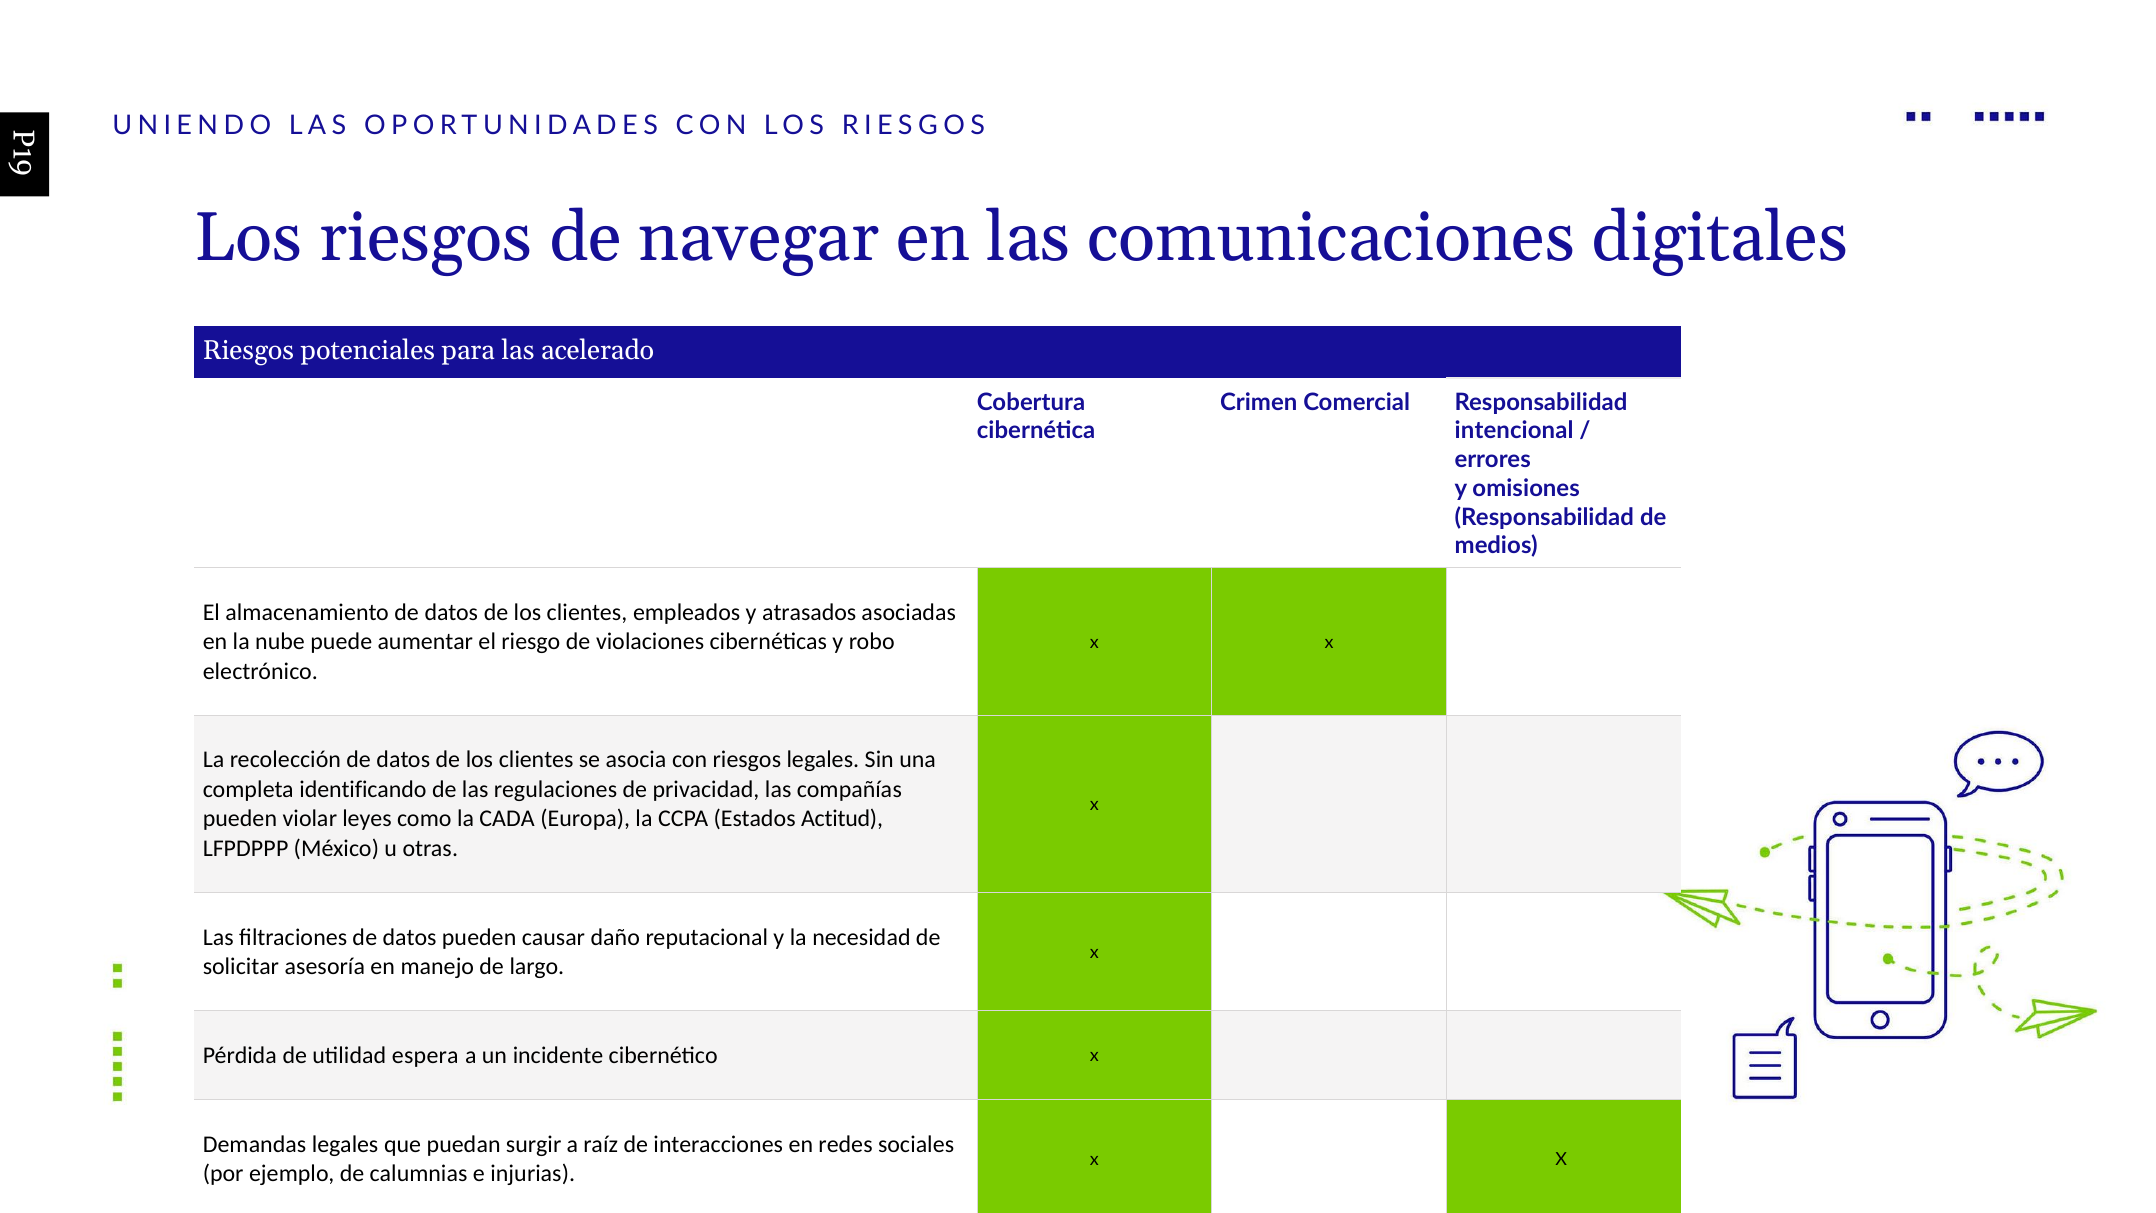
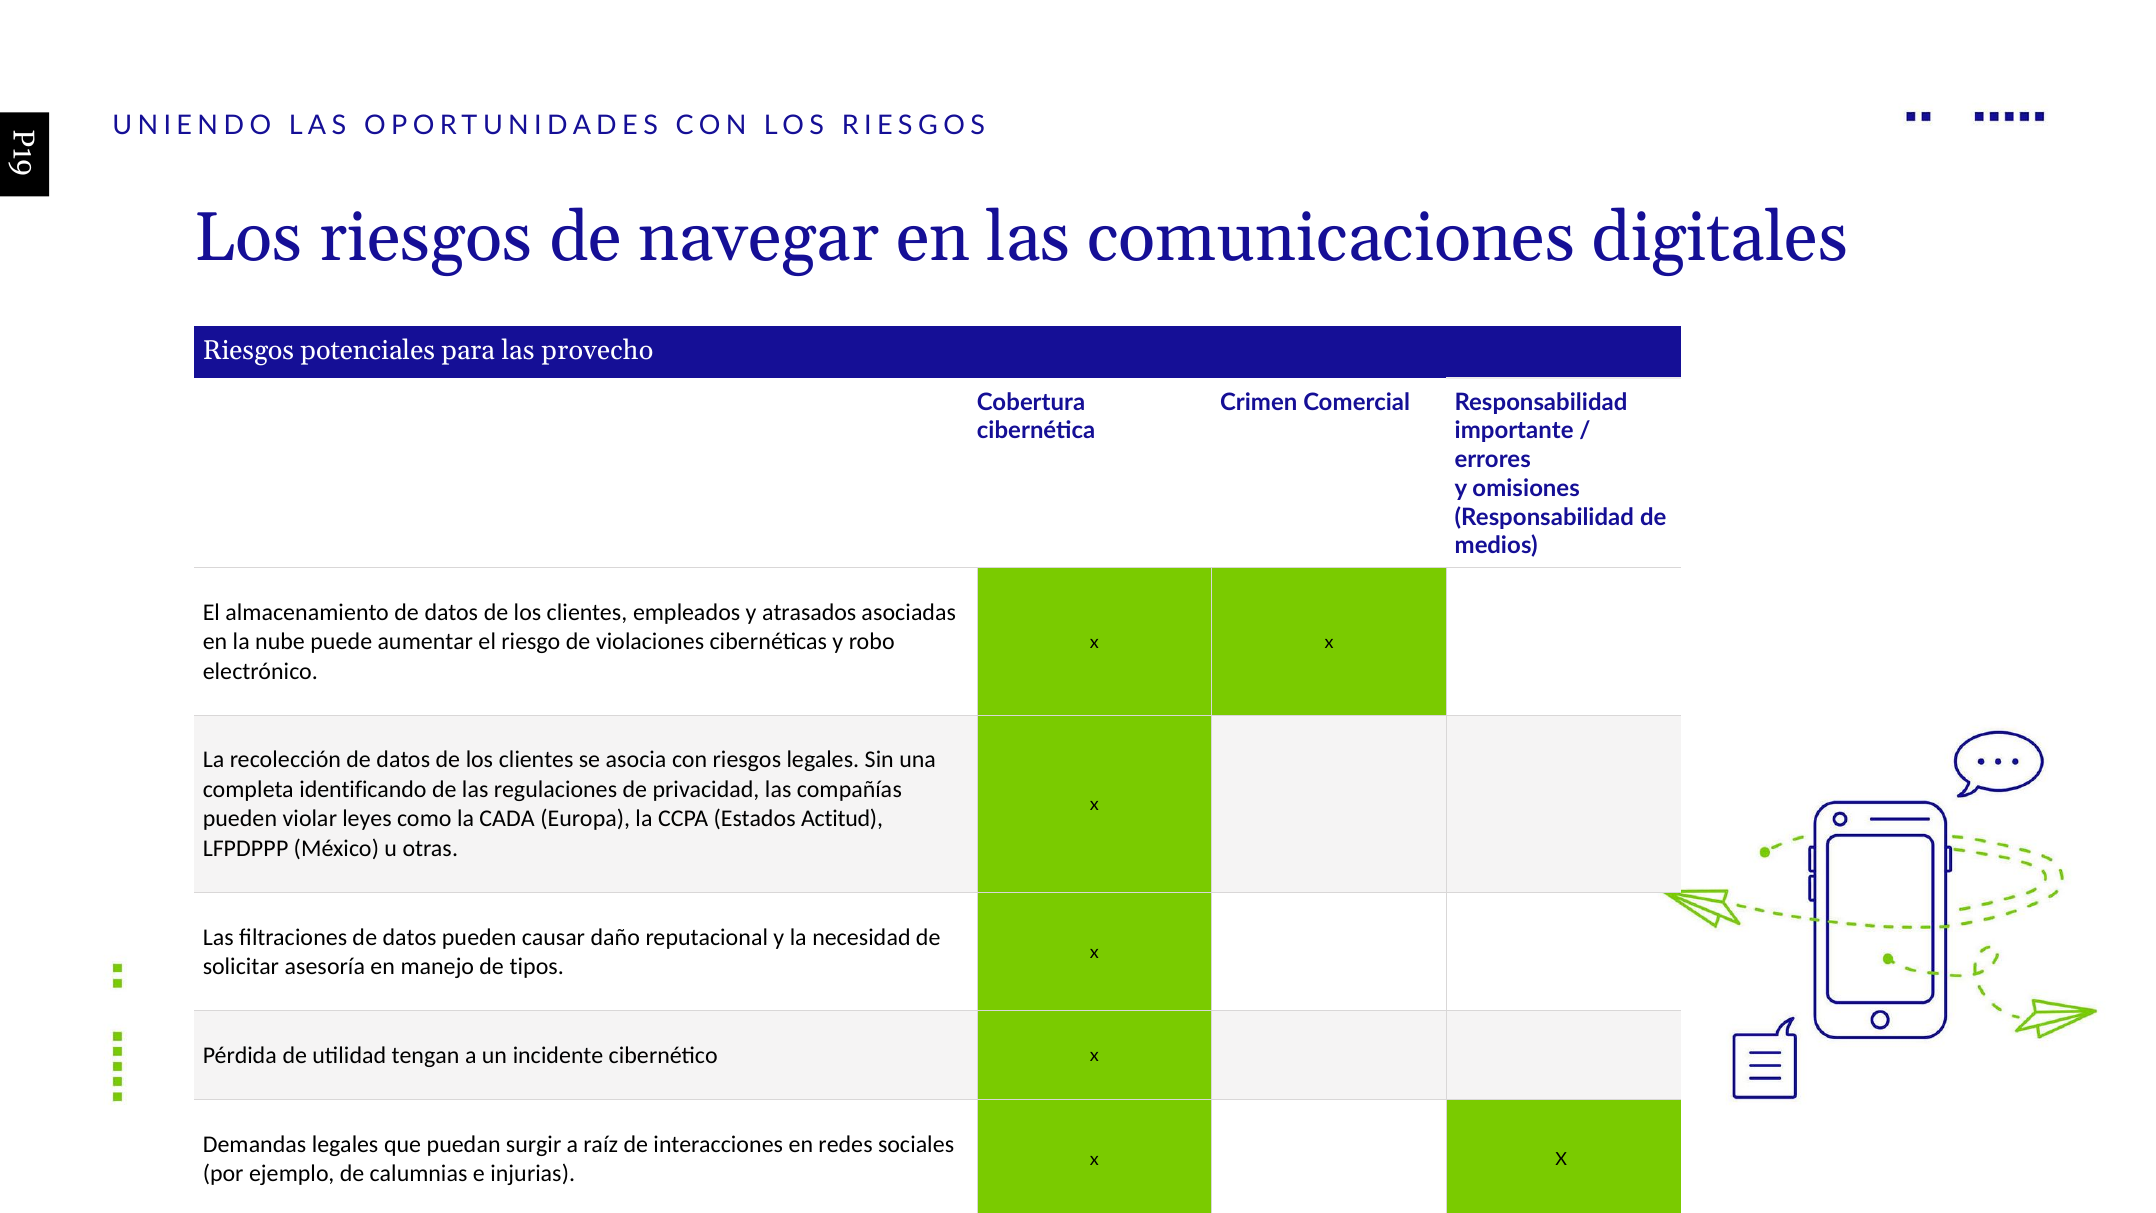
acelerado: acelerado -> provecho
intencional: intencional -> importante
largo: largo -> tipos
espera: espera -> tengan
